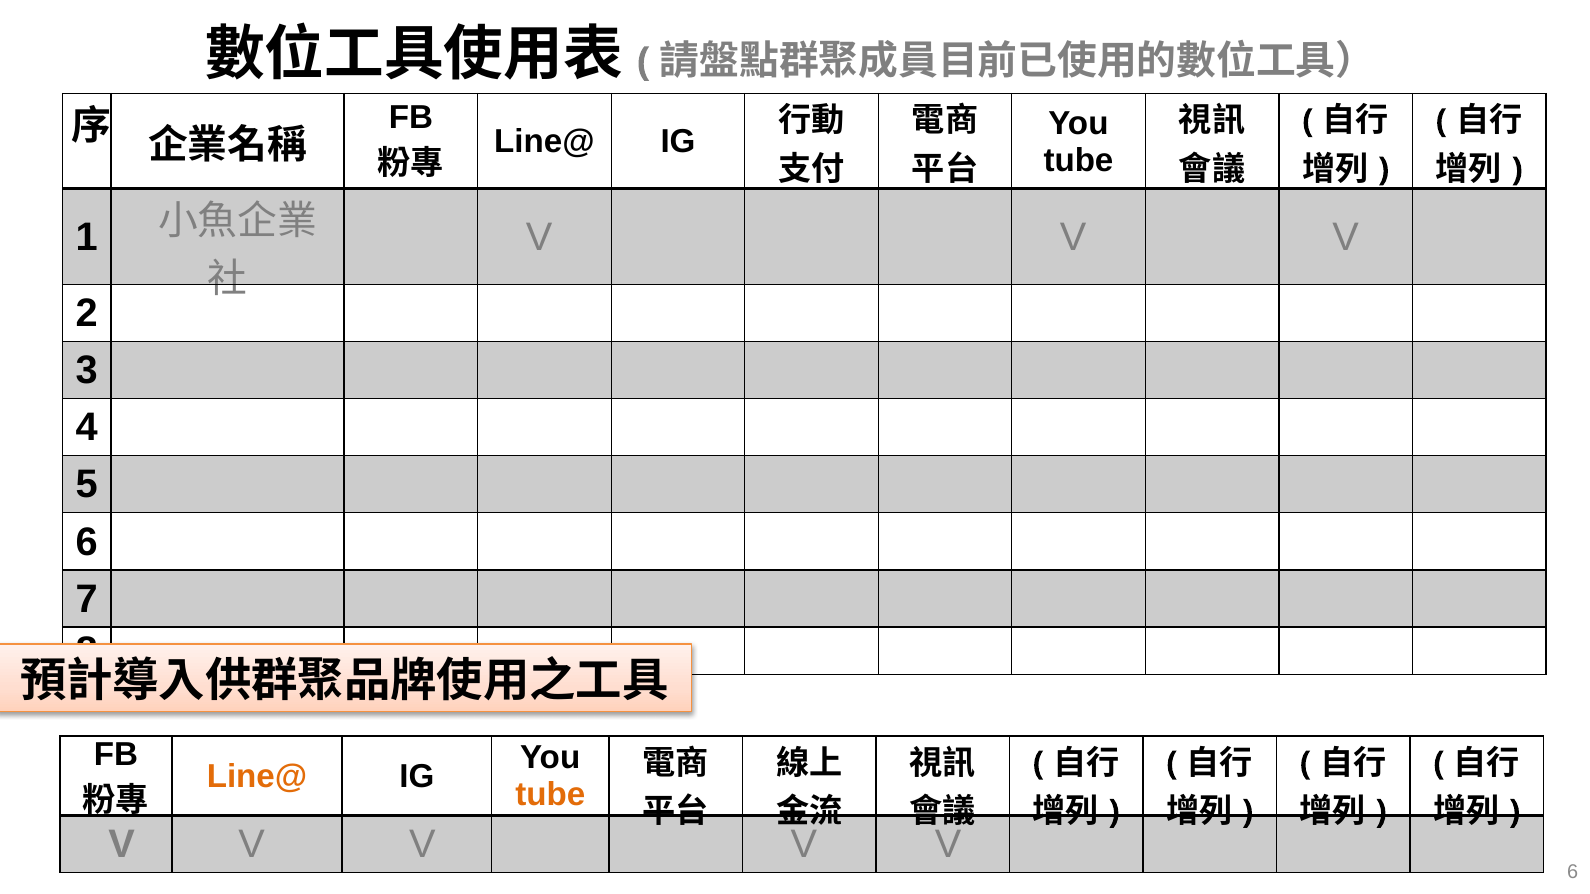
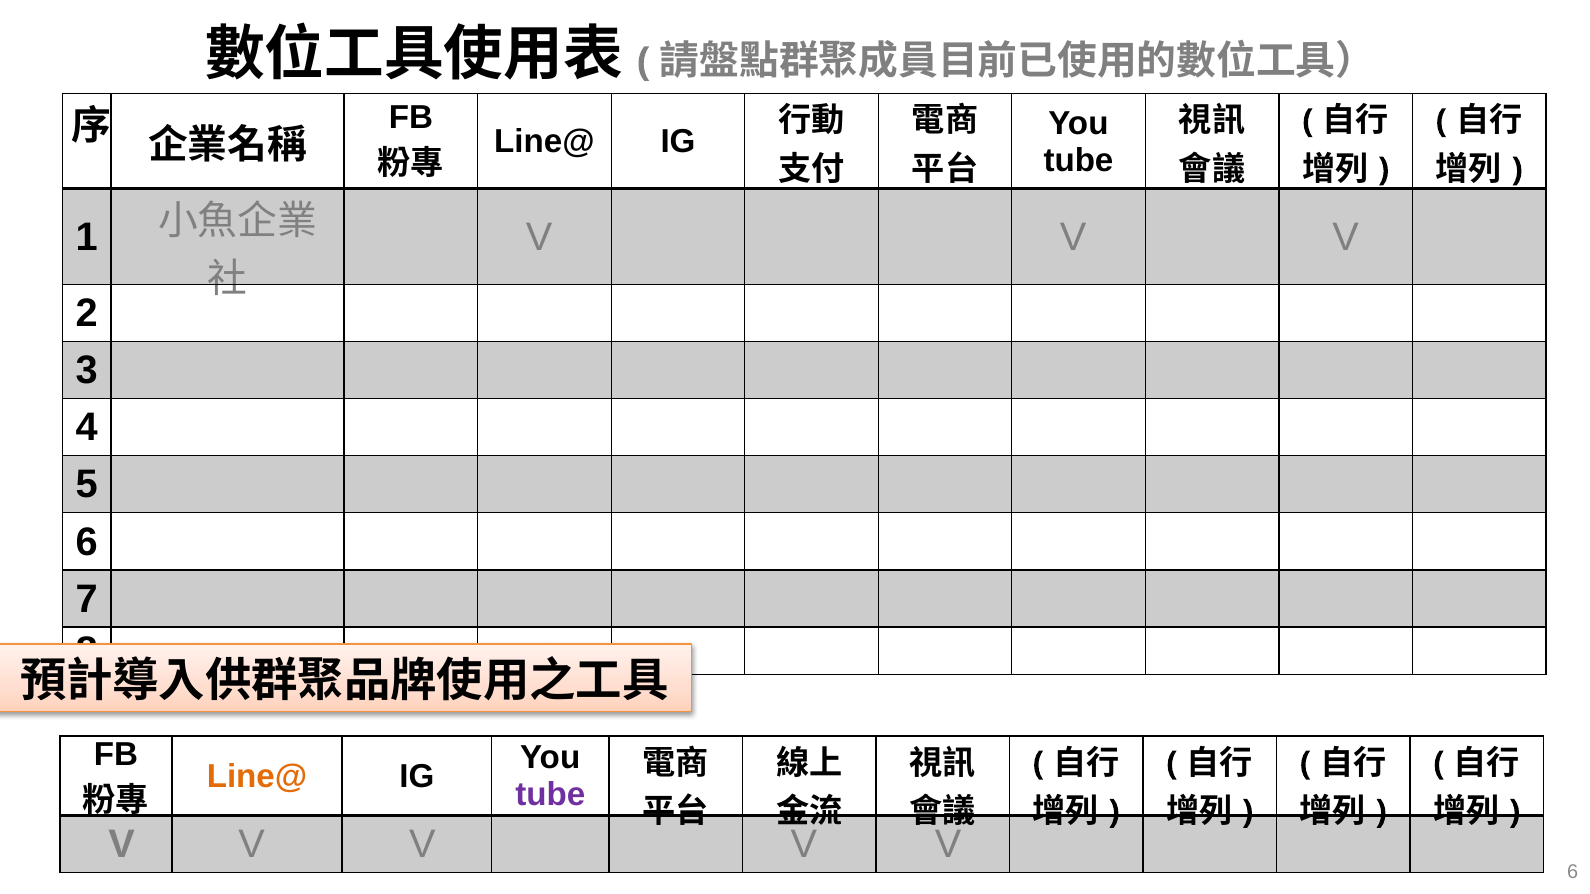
tube at (550, 795) colour: orange -> purple
